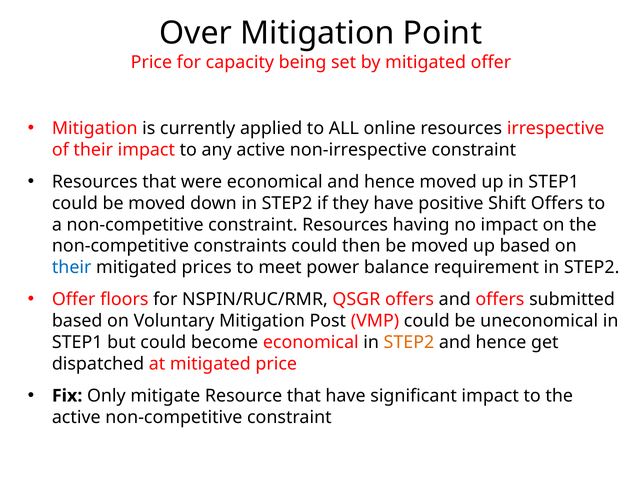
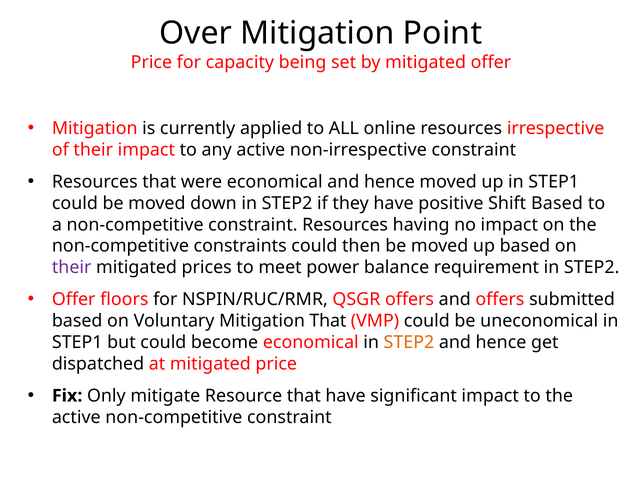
Shift Offers: Offers -> Based
their at (72, 268) colour: blue -> purple
Mitigation Post: Post -> That
